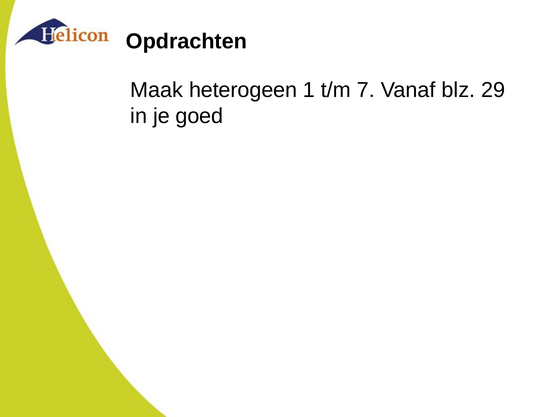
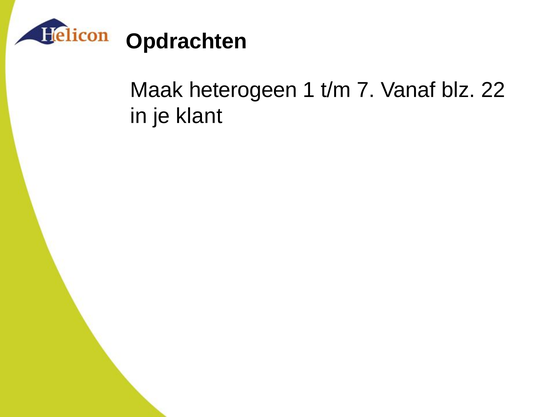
29: 29 -> 22
goed: goed -> klant
